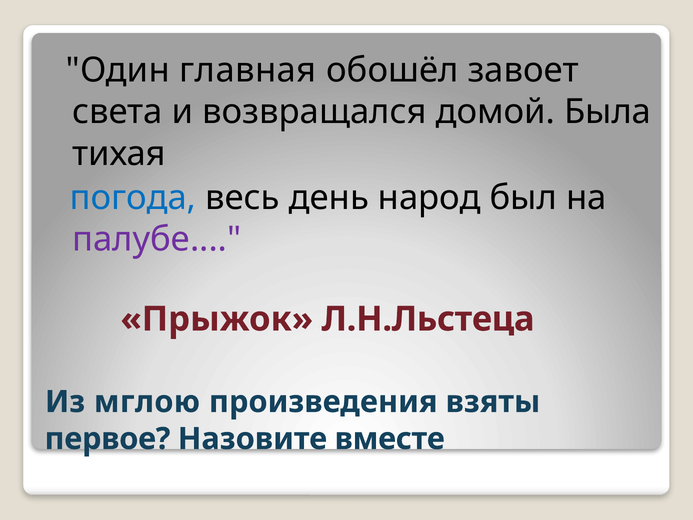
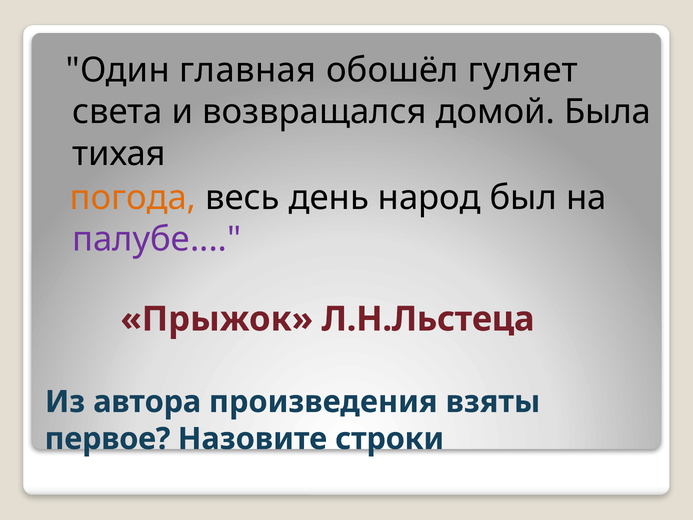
завоет: завоет -> гуляет
погода colour: blue -> orange
мглою: мглою -> автора
вместе: вместе -> строки
